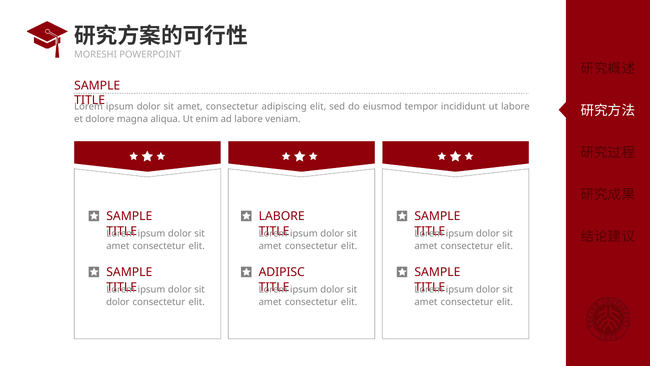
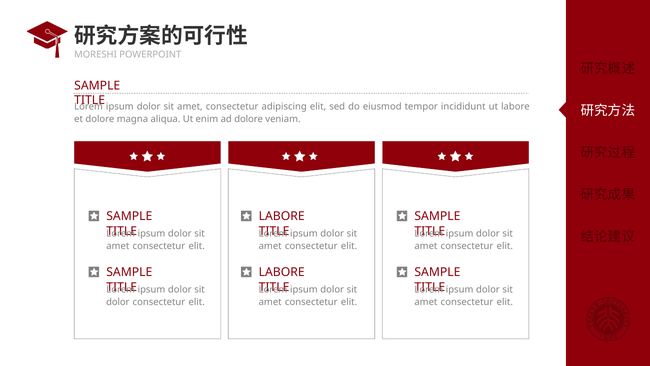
ad labore: labore -> dolore
ADIPISC at (282, 272): ADIPISC -> LABORE
